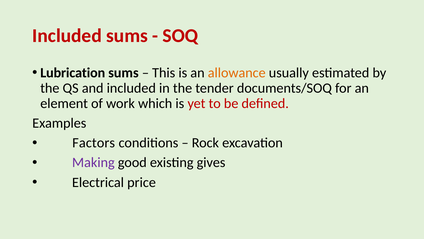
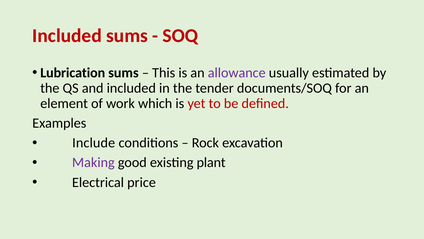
allowance colour: orange -> purple
Factors: Factors -> Include
gives: gives -> plant
